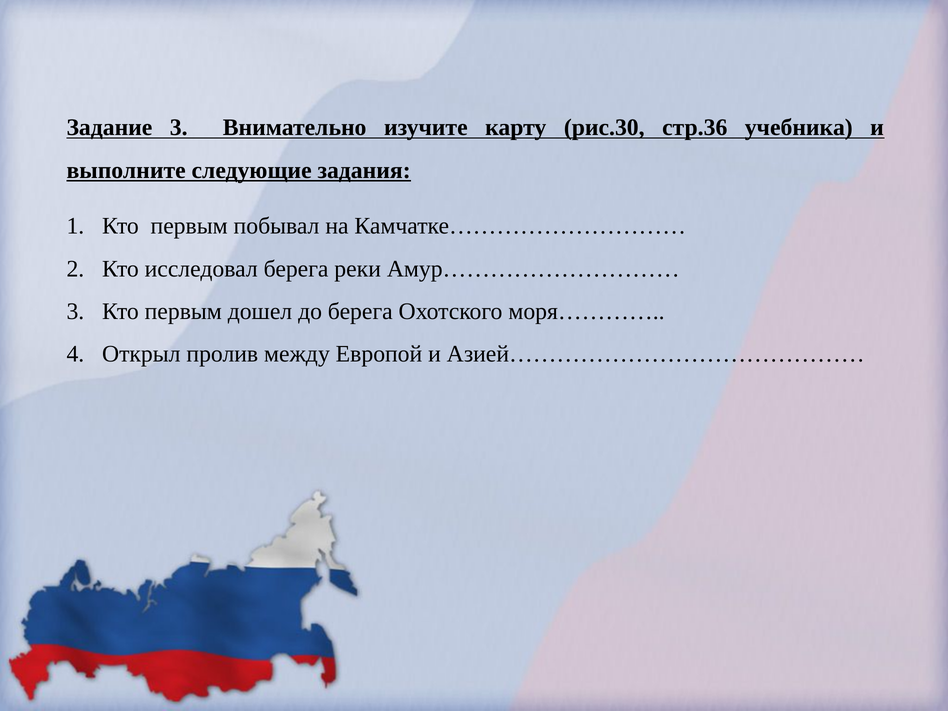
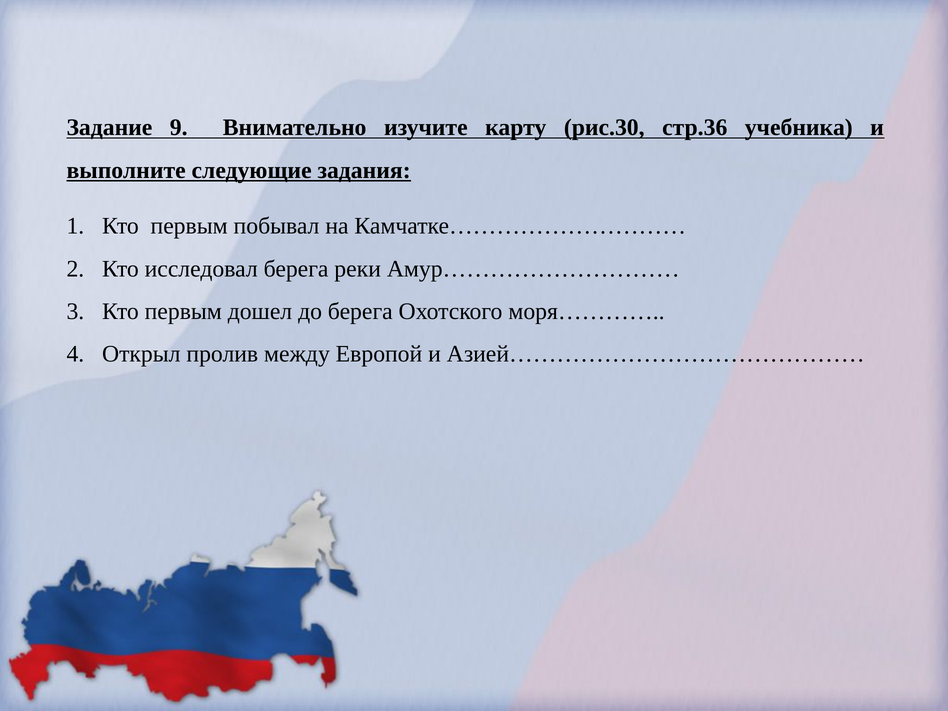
Задание 3: 3 -> 9
